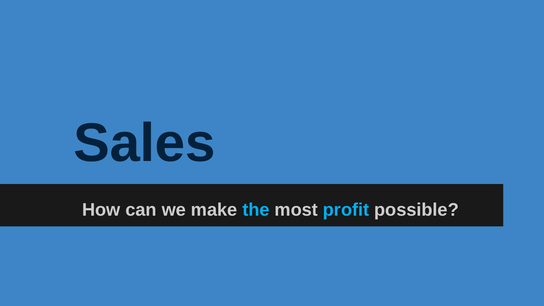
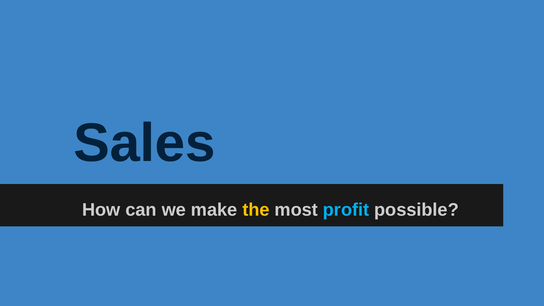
the colour: light blue -> yellow
